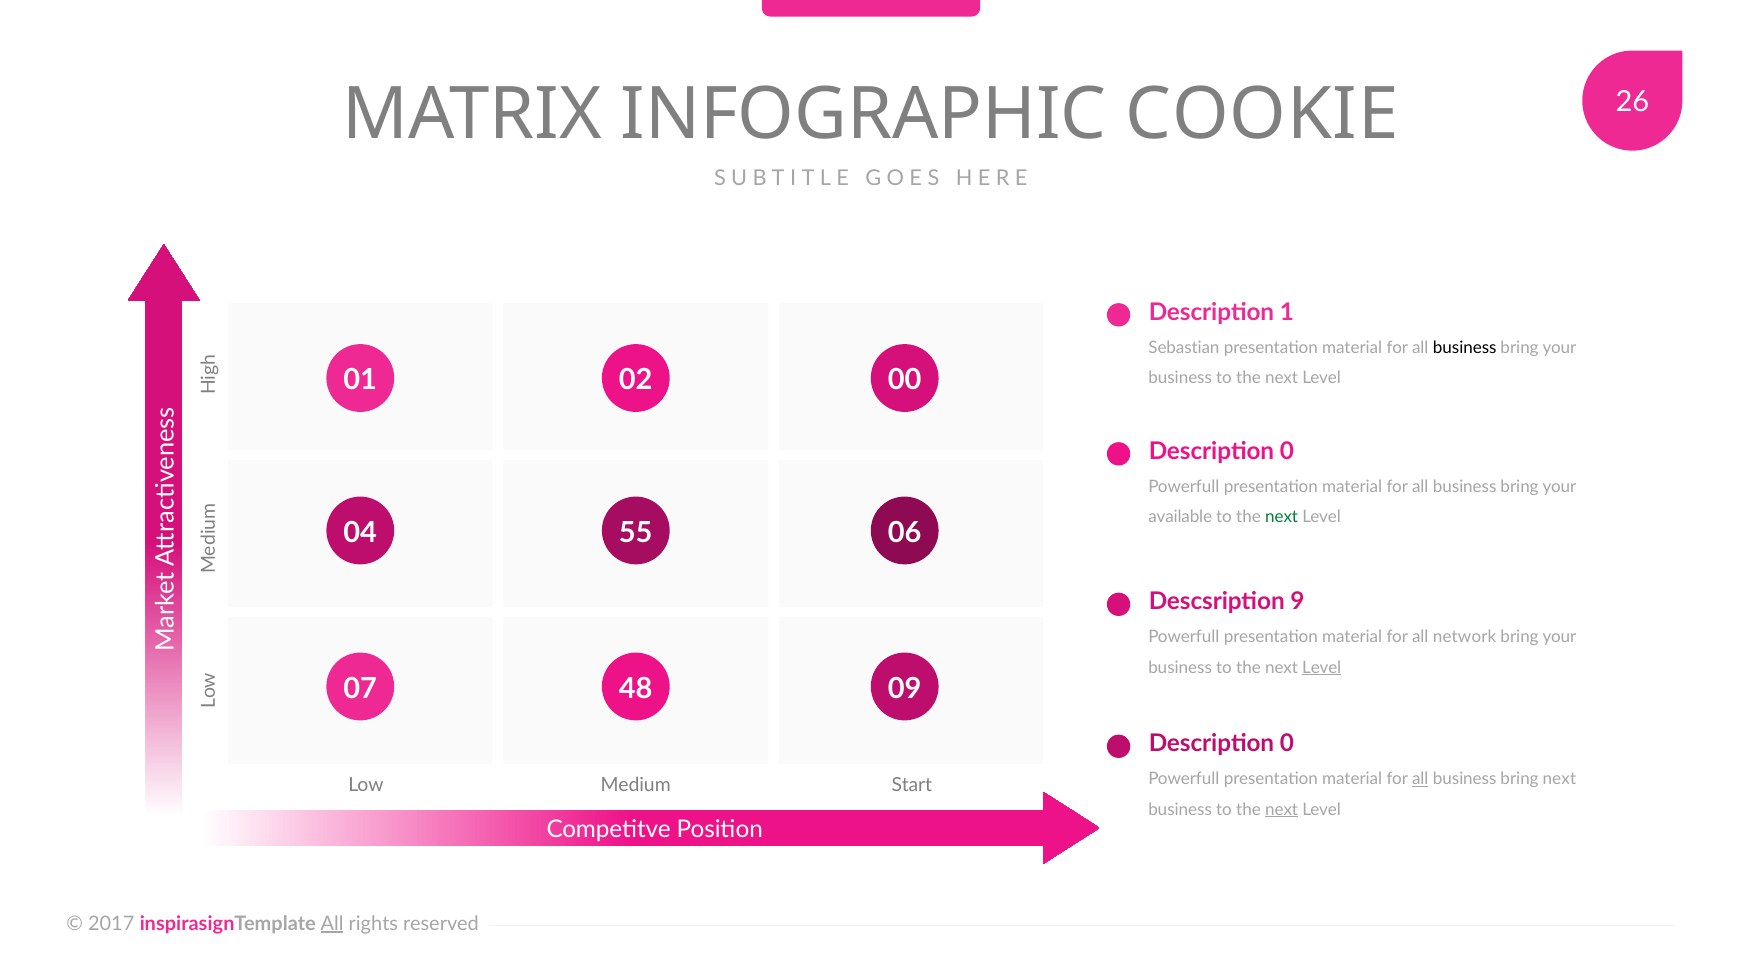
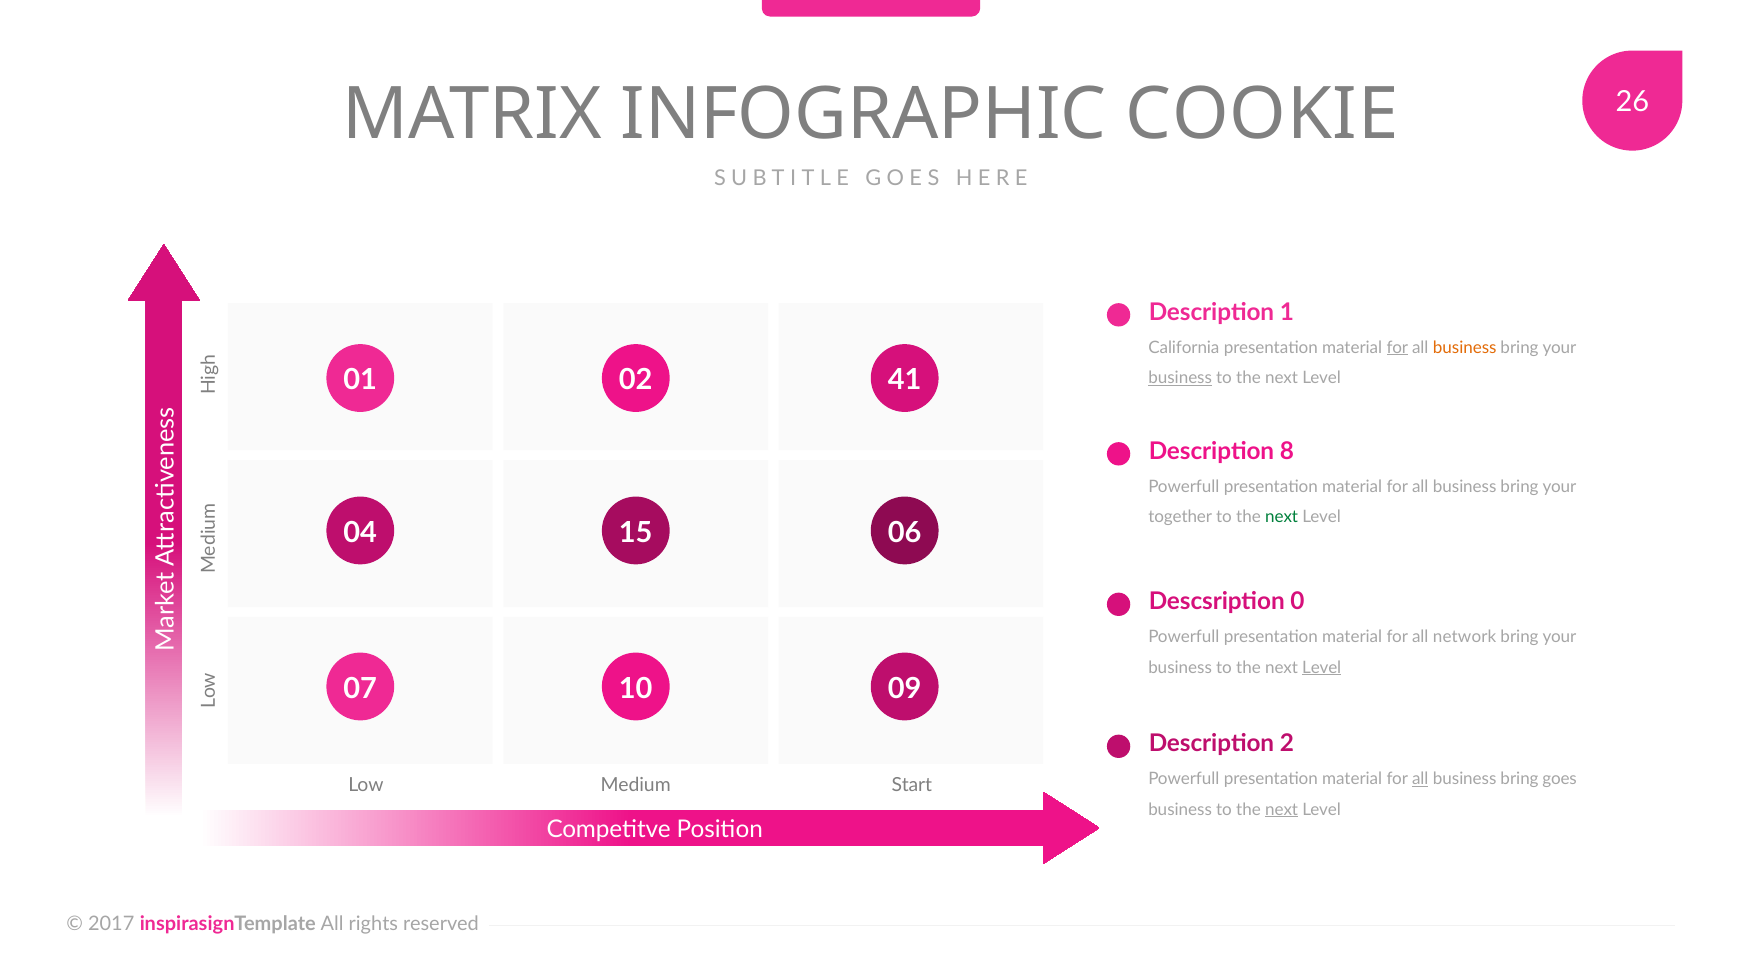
Sebastian: Sebastian -> California
for at (1397, 347) underline: none -> present
business at (1465, 347) colour: black -> orange
00: 00 -> 41
business at (1180, 378) underline: none -> present
0 at (1287, 451): 0 -> 8
available: available -> together
55: 55 -> 15
9: 9 -> 0
48: 48 -> 10
0 at (1287, 744): 0 -> 2
bring next: next -> goes
All at (332, 923) underline: present -> none
